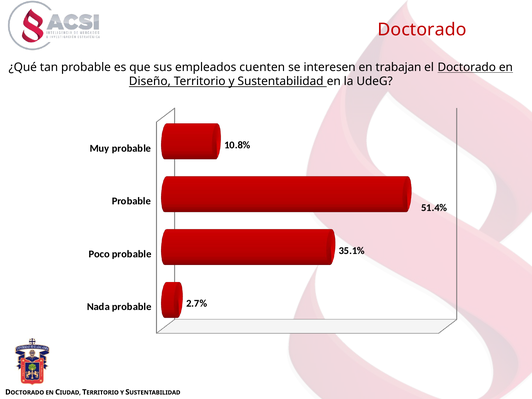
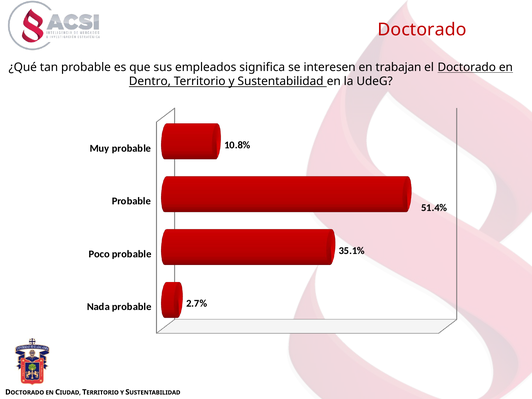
cuenten: cuenten -> significa
Diseño: Diseño -> Dentro
